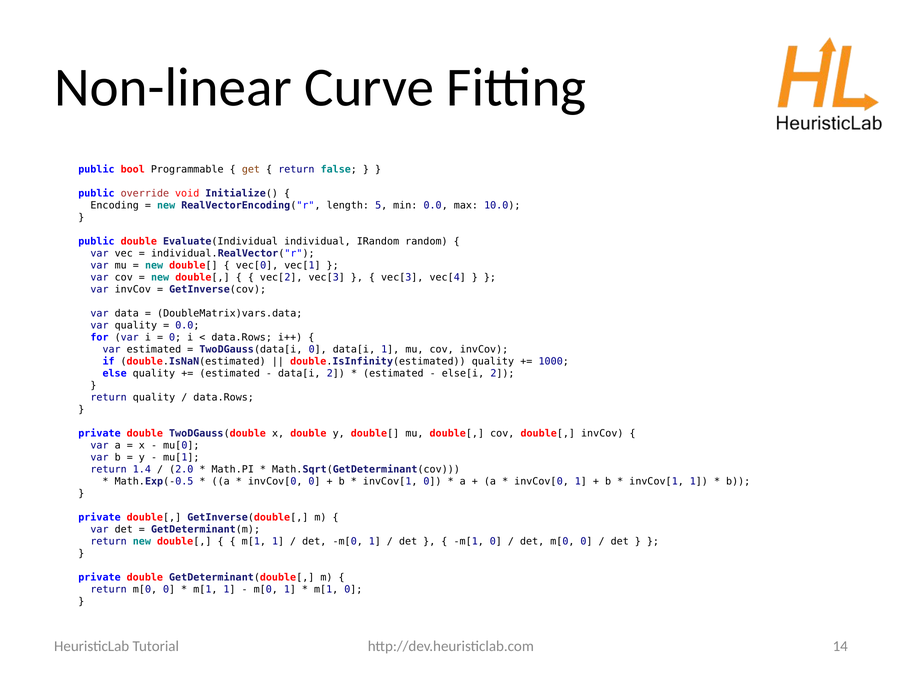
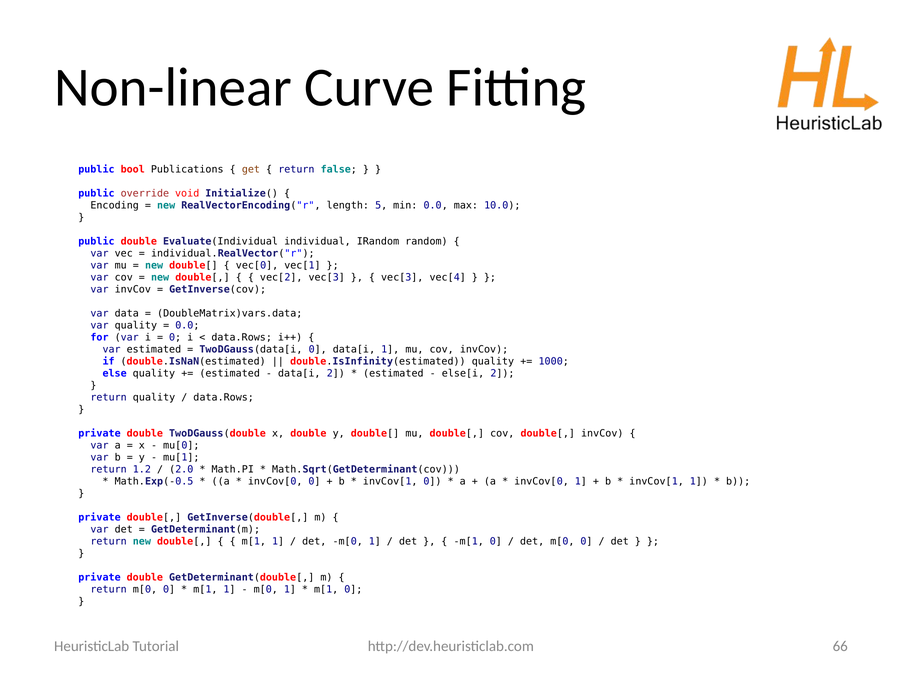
Programmable: Programmable -> Publications
1.4: 1.4 -> 1.2
14: 14 -> 66
